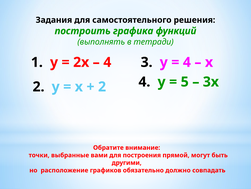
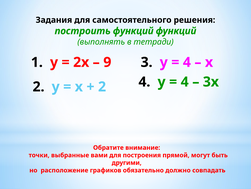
построить графика: графика -> функций
4 at (107, 62): 4 -> 9
5 at (185, 82): 5 -> 4
